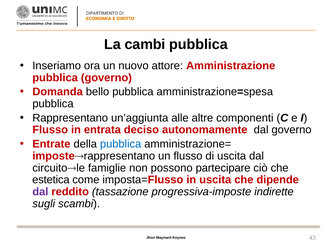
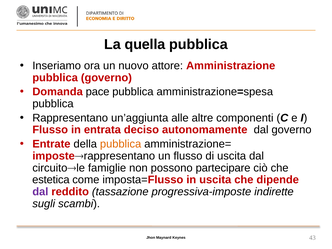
cambi: cambi -> quella
bello: bello -> pace
pubblica at (121, 144) colour: blue -> orange
